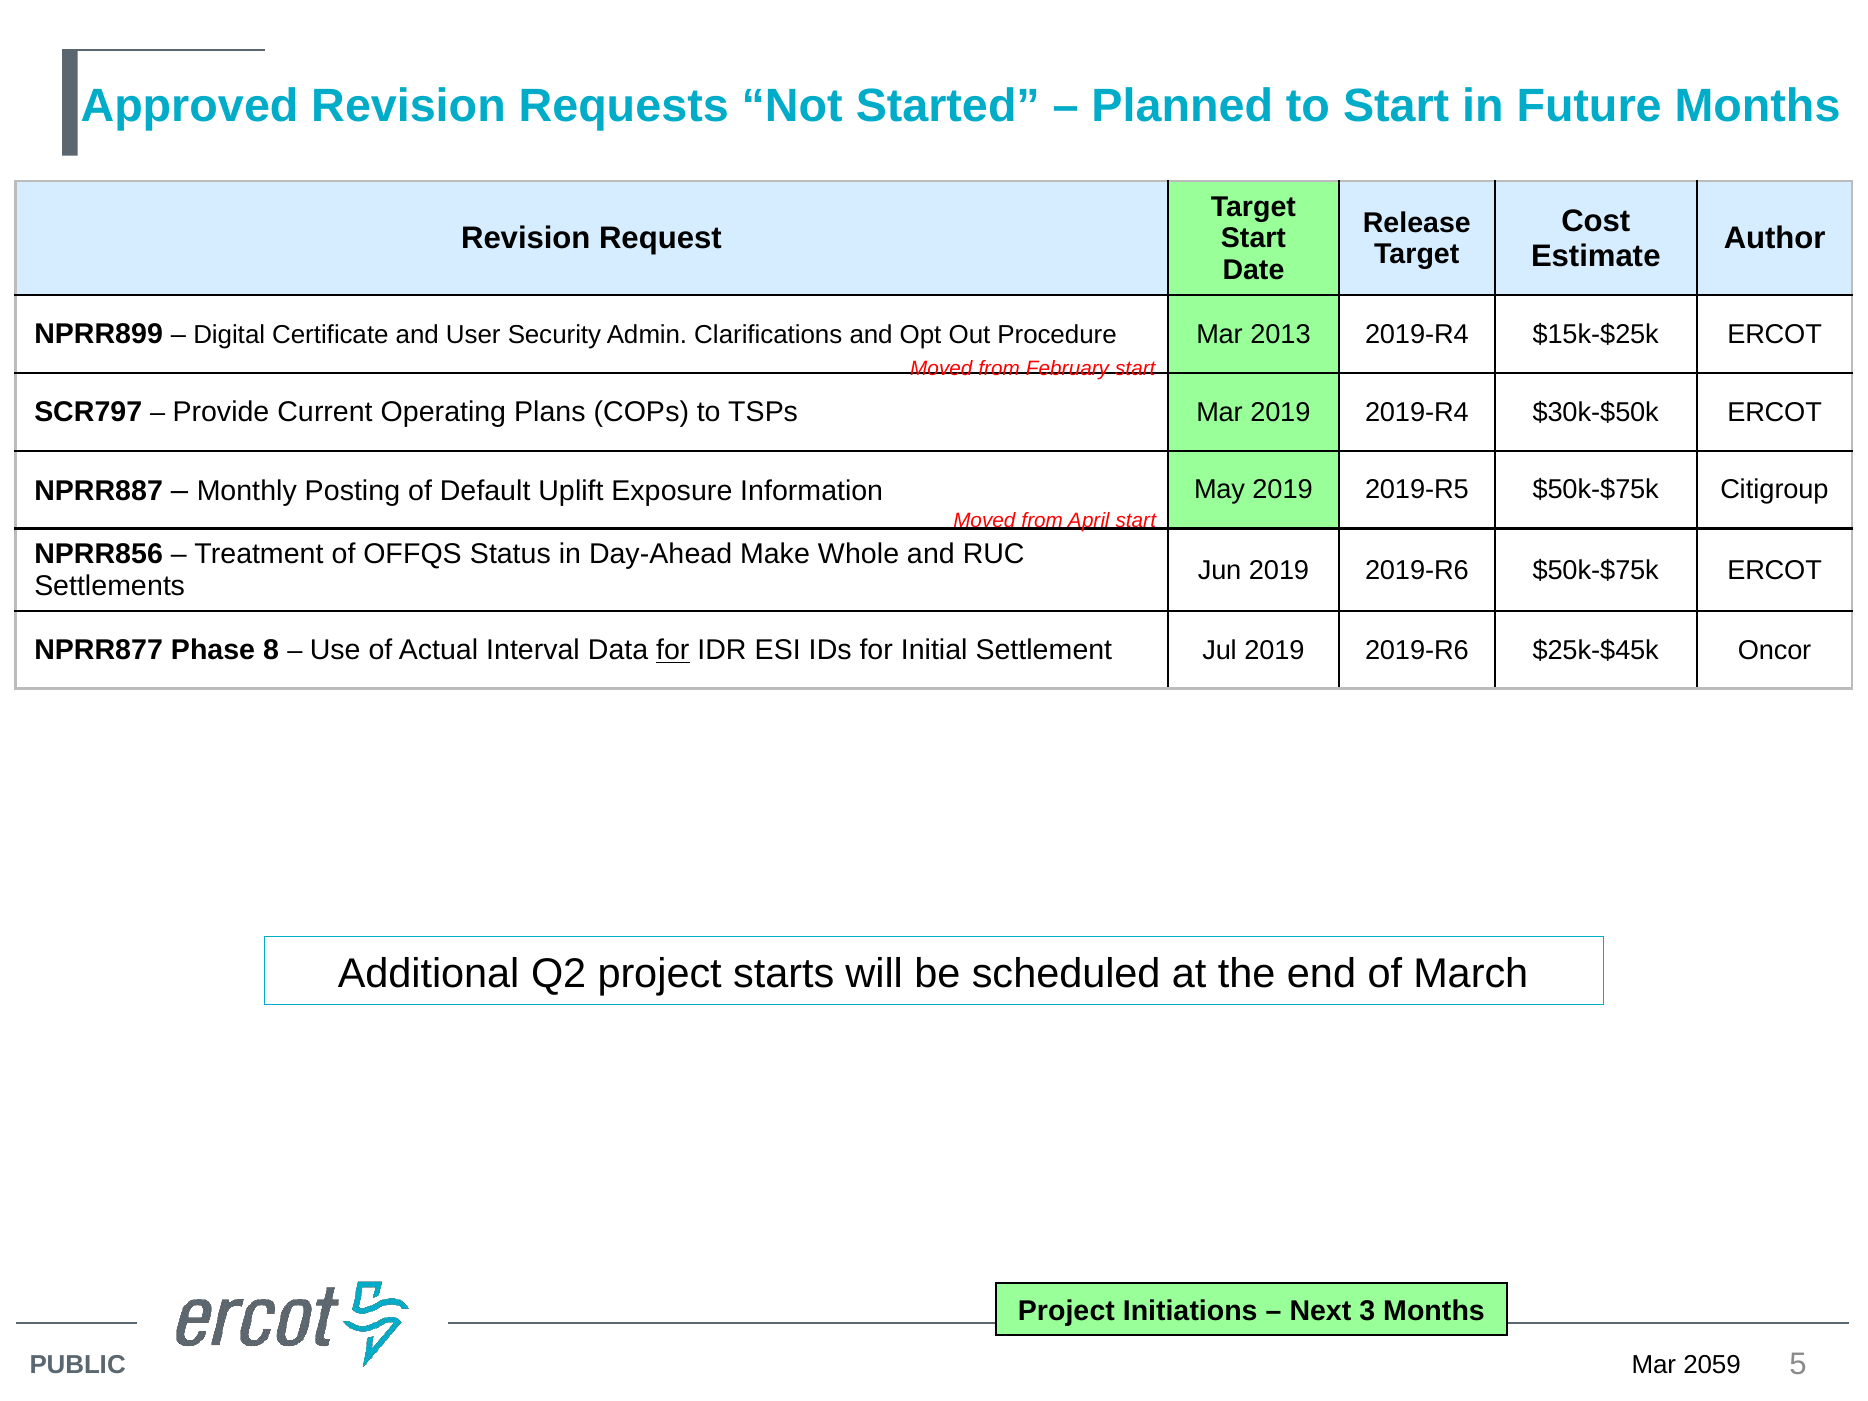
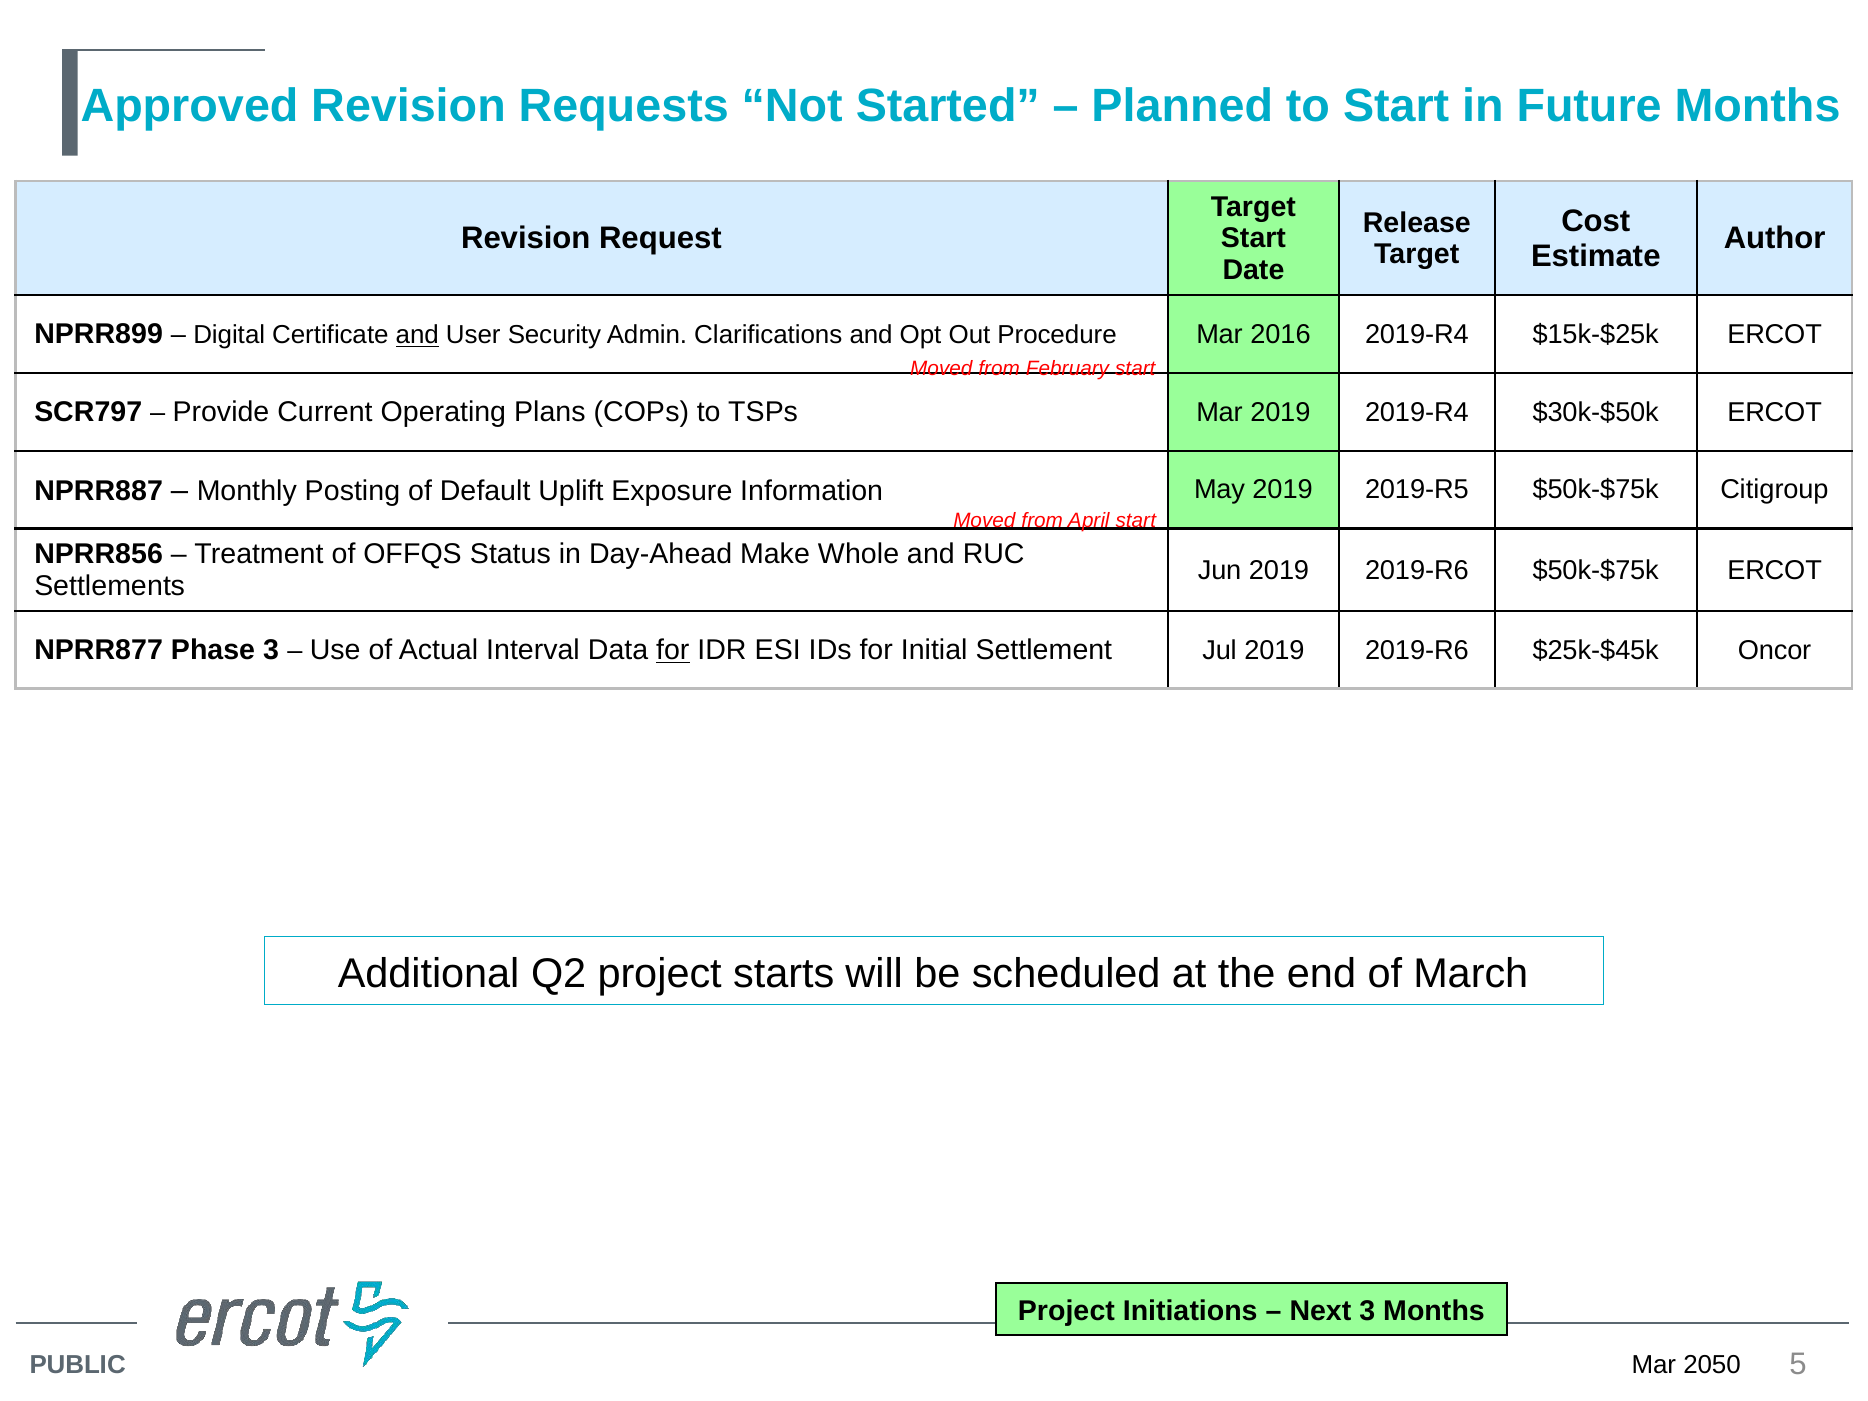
and at (417, 335) underline: none -> present
2013: 2013 -> 2016
Phase 8: 8 -> 3
2059: 2059 -> 2050
